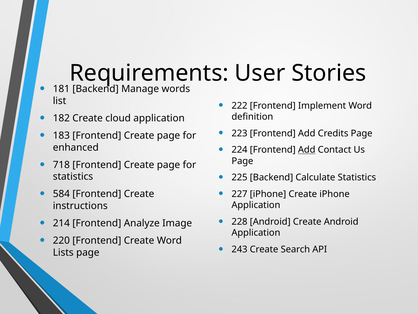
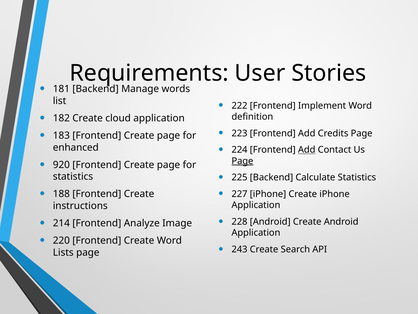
718: 718 -> 920
Page at (242, 161) underline: none -> present
584: 584 -> 188
